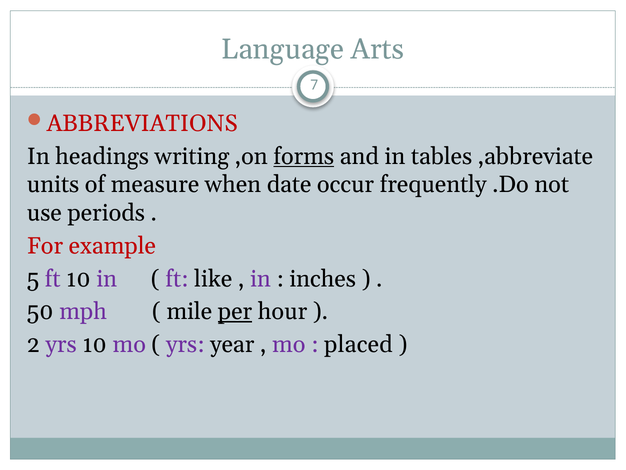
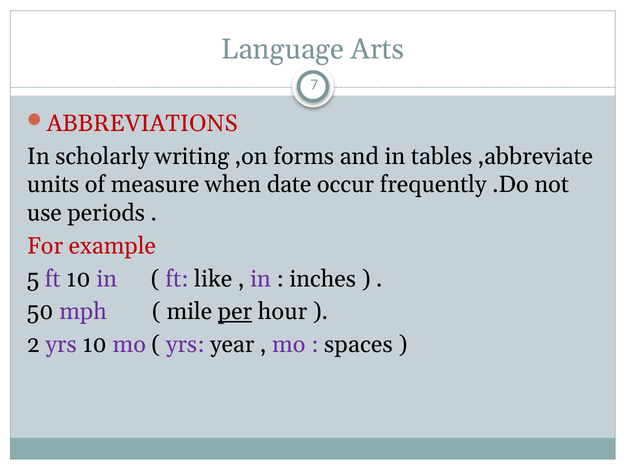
headings: headings -> scholarly
forms underline: present -> none
placed: placed -> spaces
